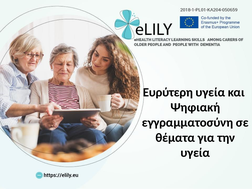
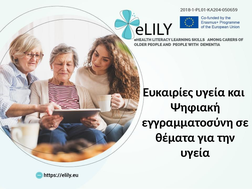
Ευρύτερη: Ευρύτερη -> Ευκαιρίες
